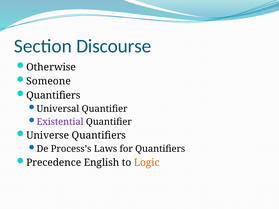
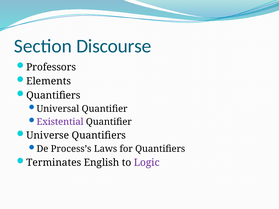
Otherwise: Otherwise -> Professors
Someone: Someone -> Elements
Precedence: Precedence -> Terminates
Logic colour: orange -> purple
